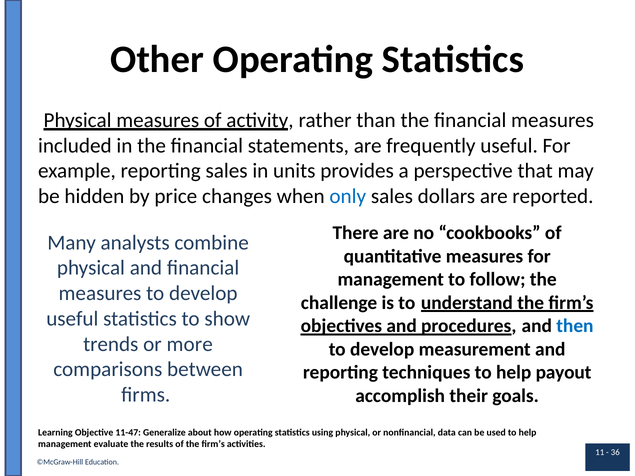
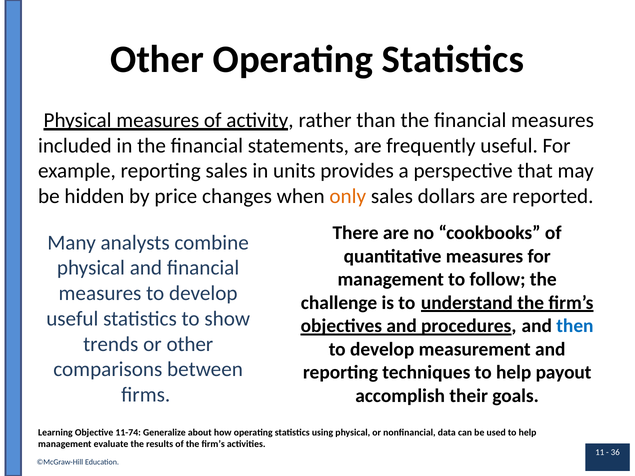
only colour: blue -> orange
or more: more -> other
11-47: 11-47 -> 11-74
